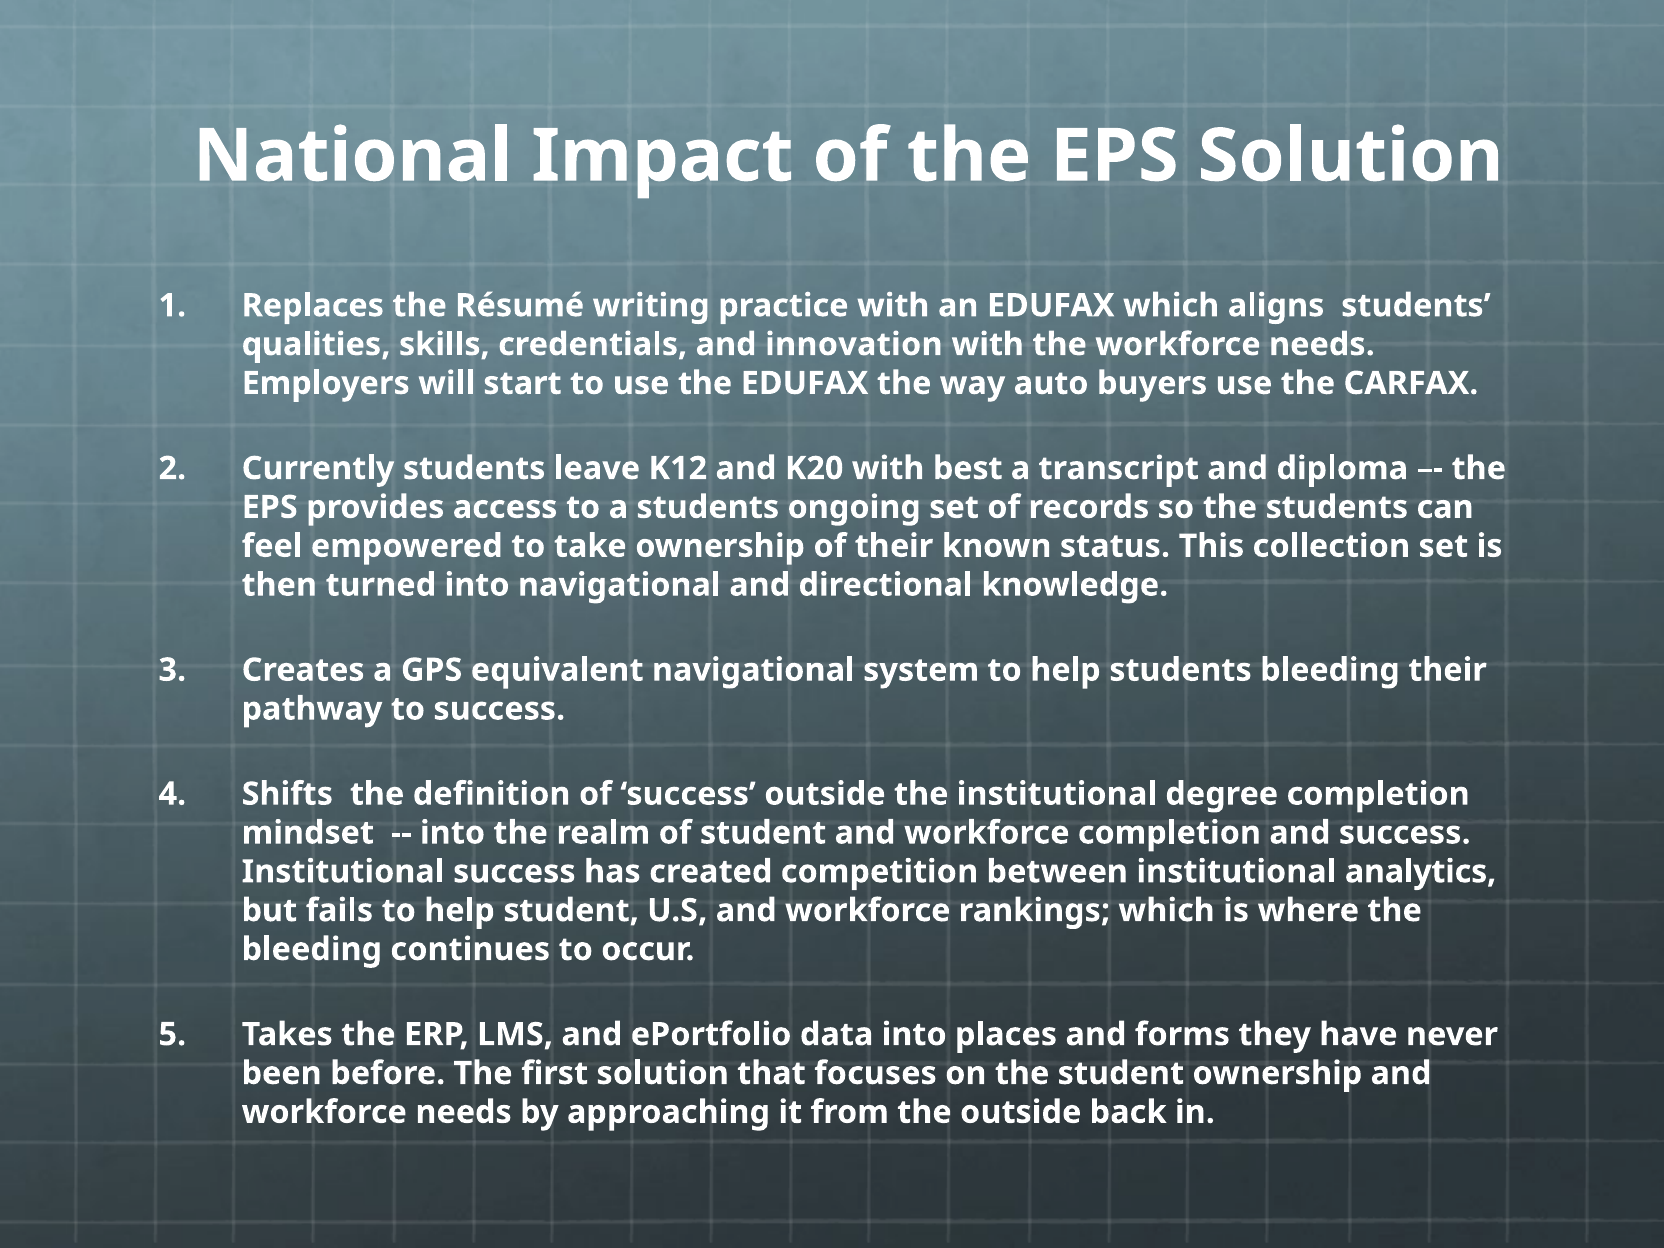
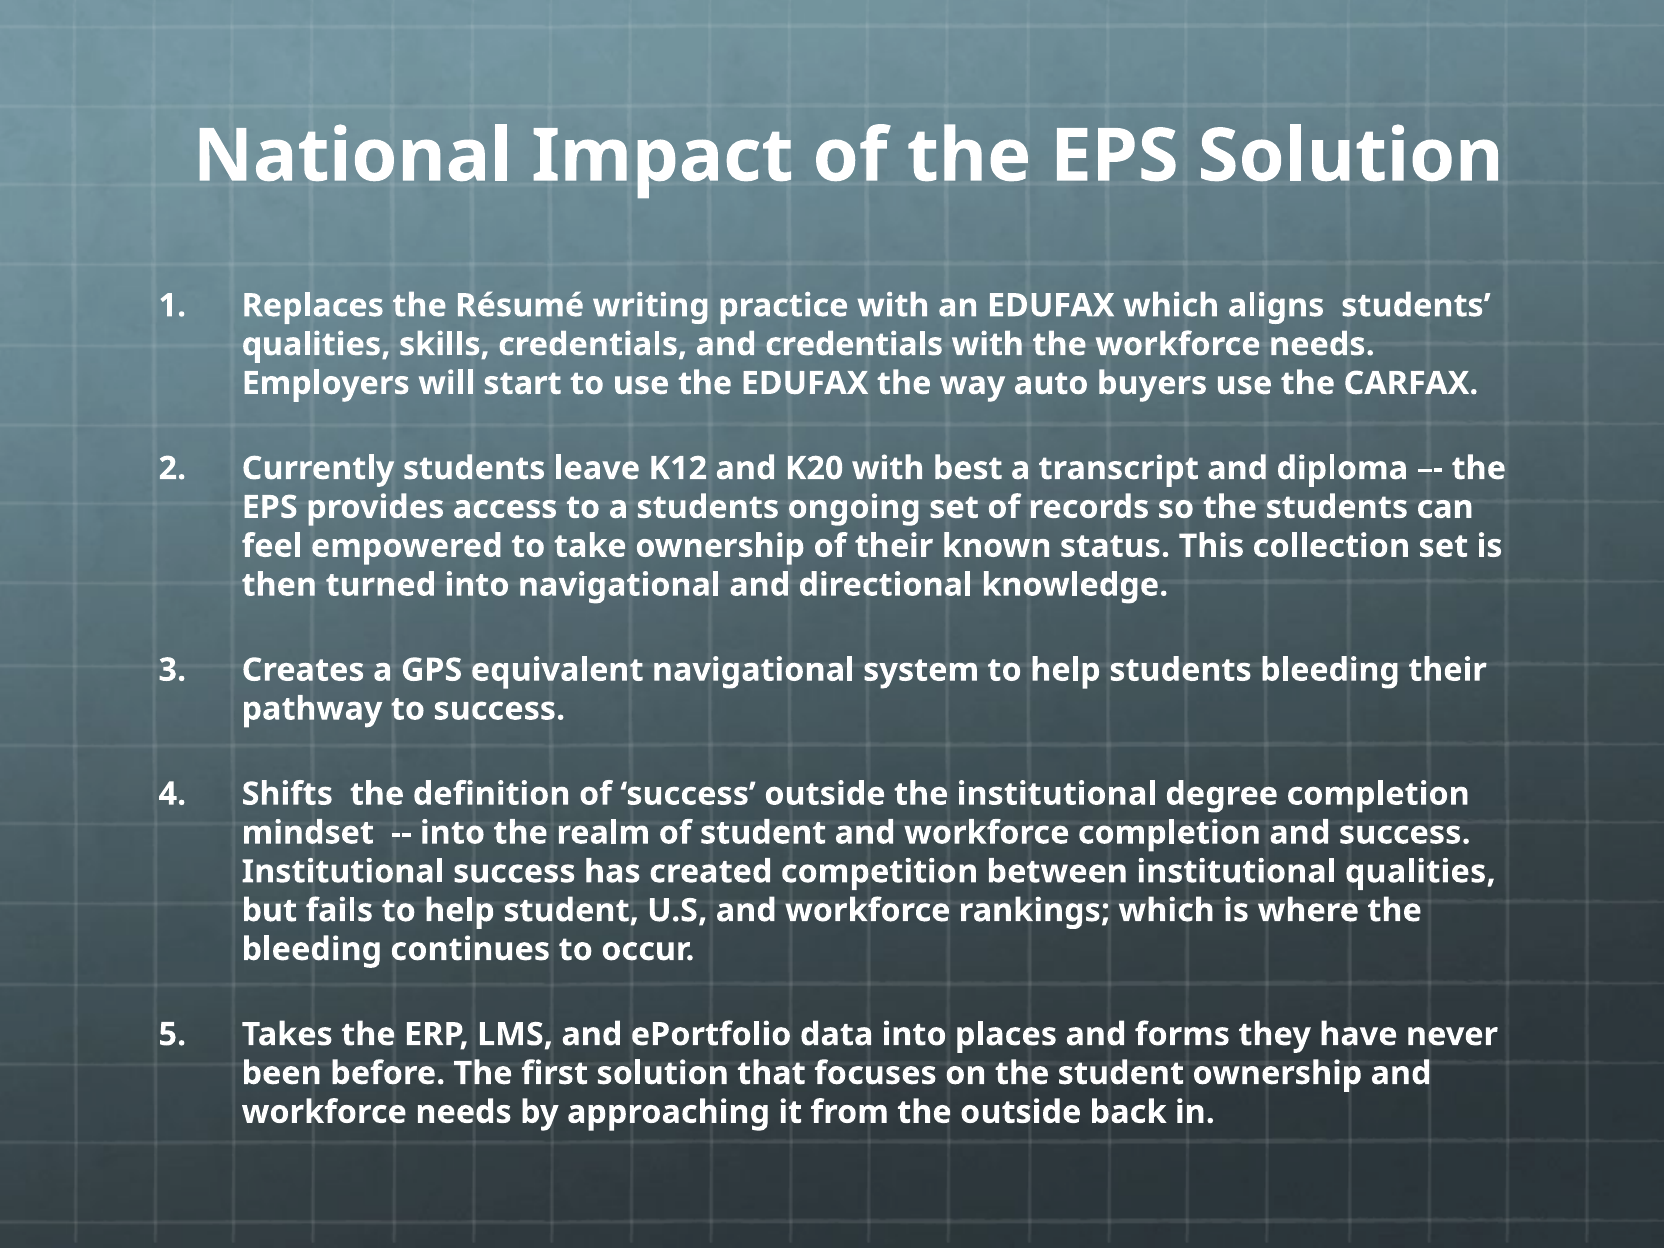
and innovation: innovation -> credentials
institutional analytics: analytics -> qualities
